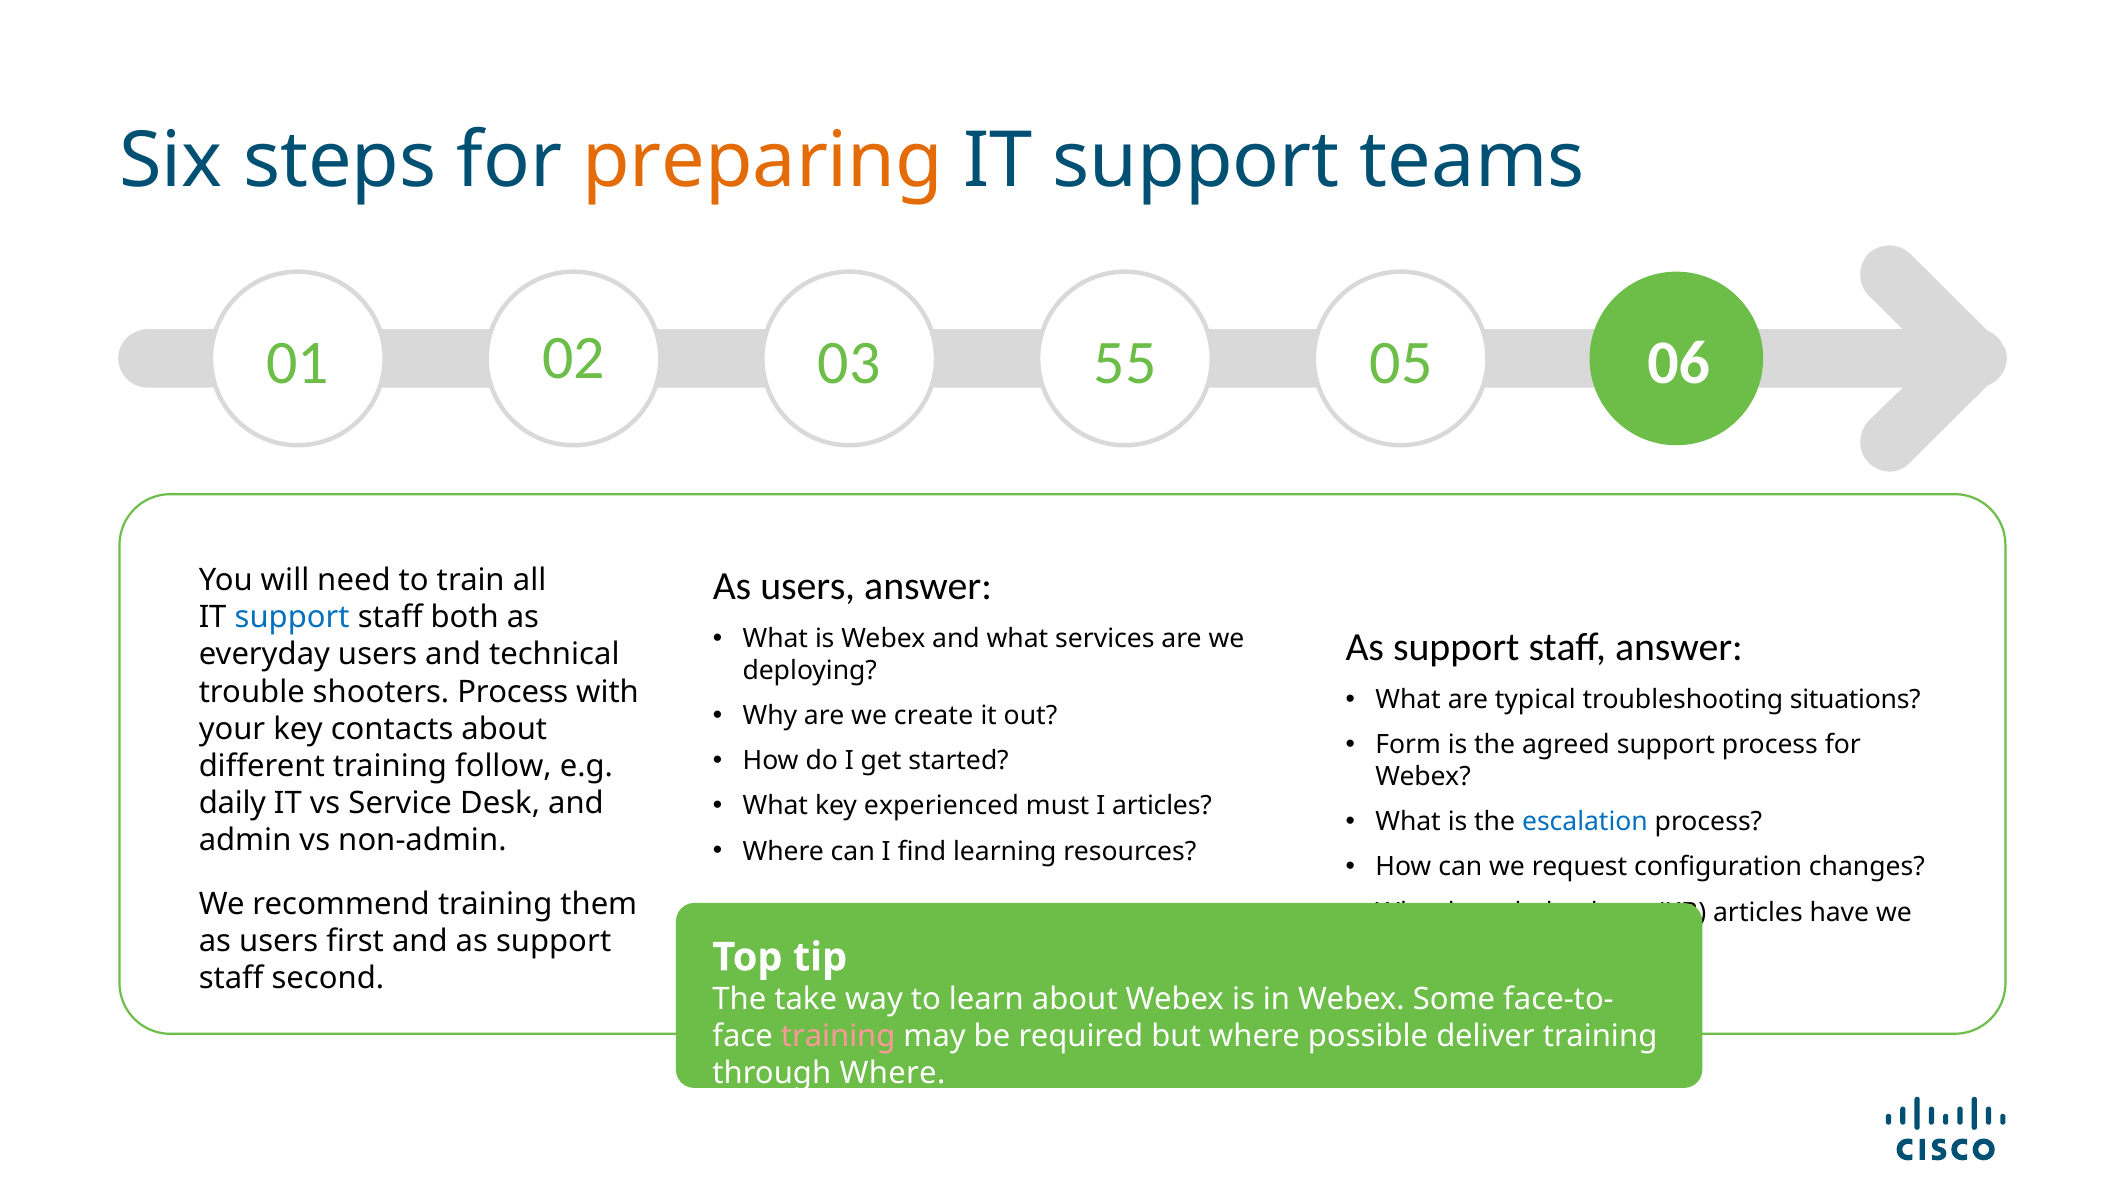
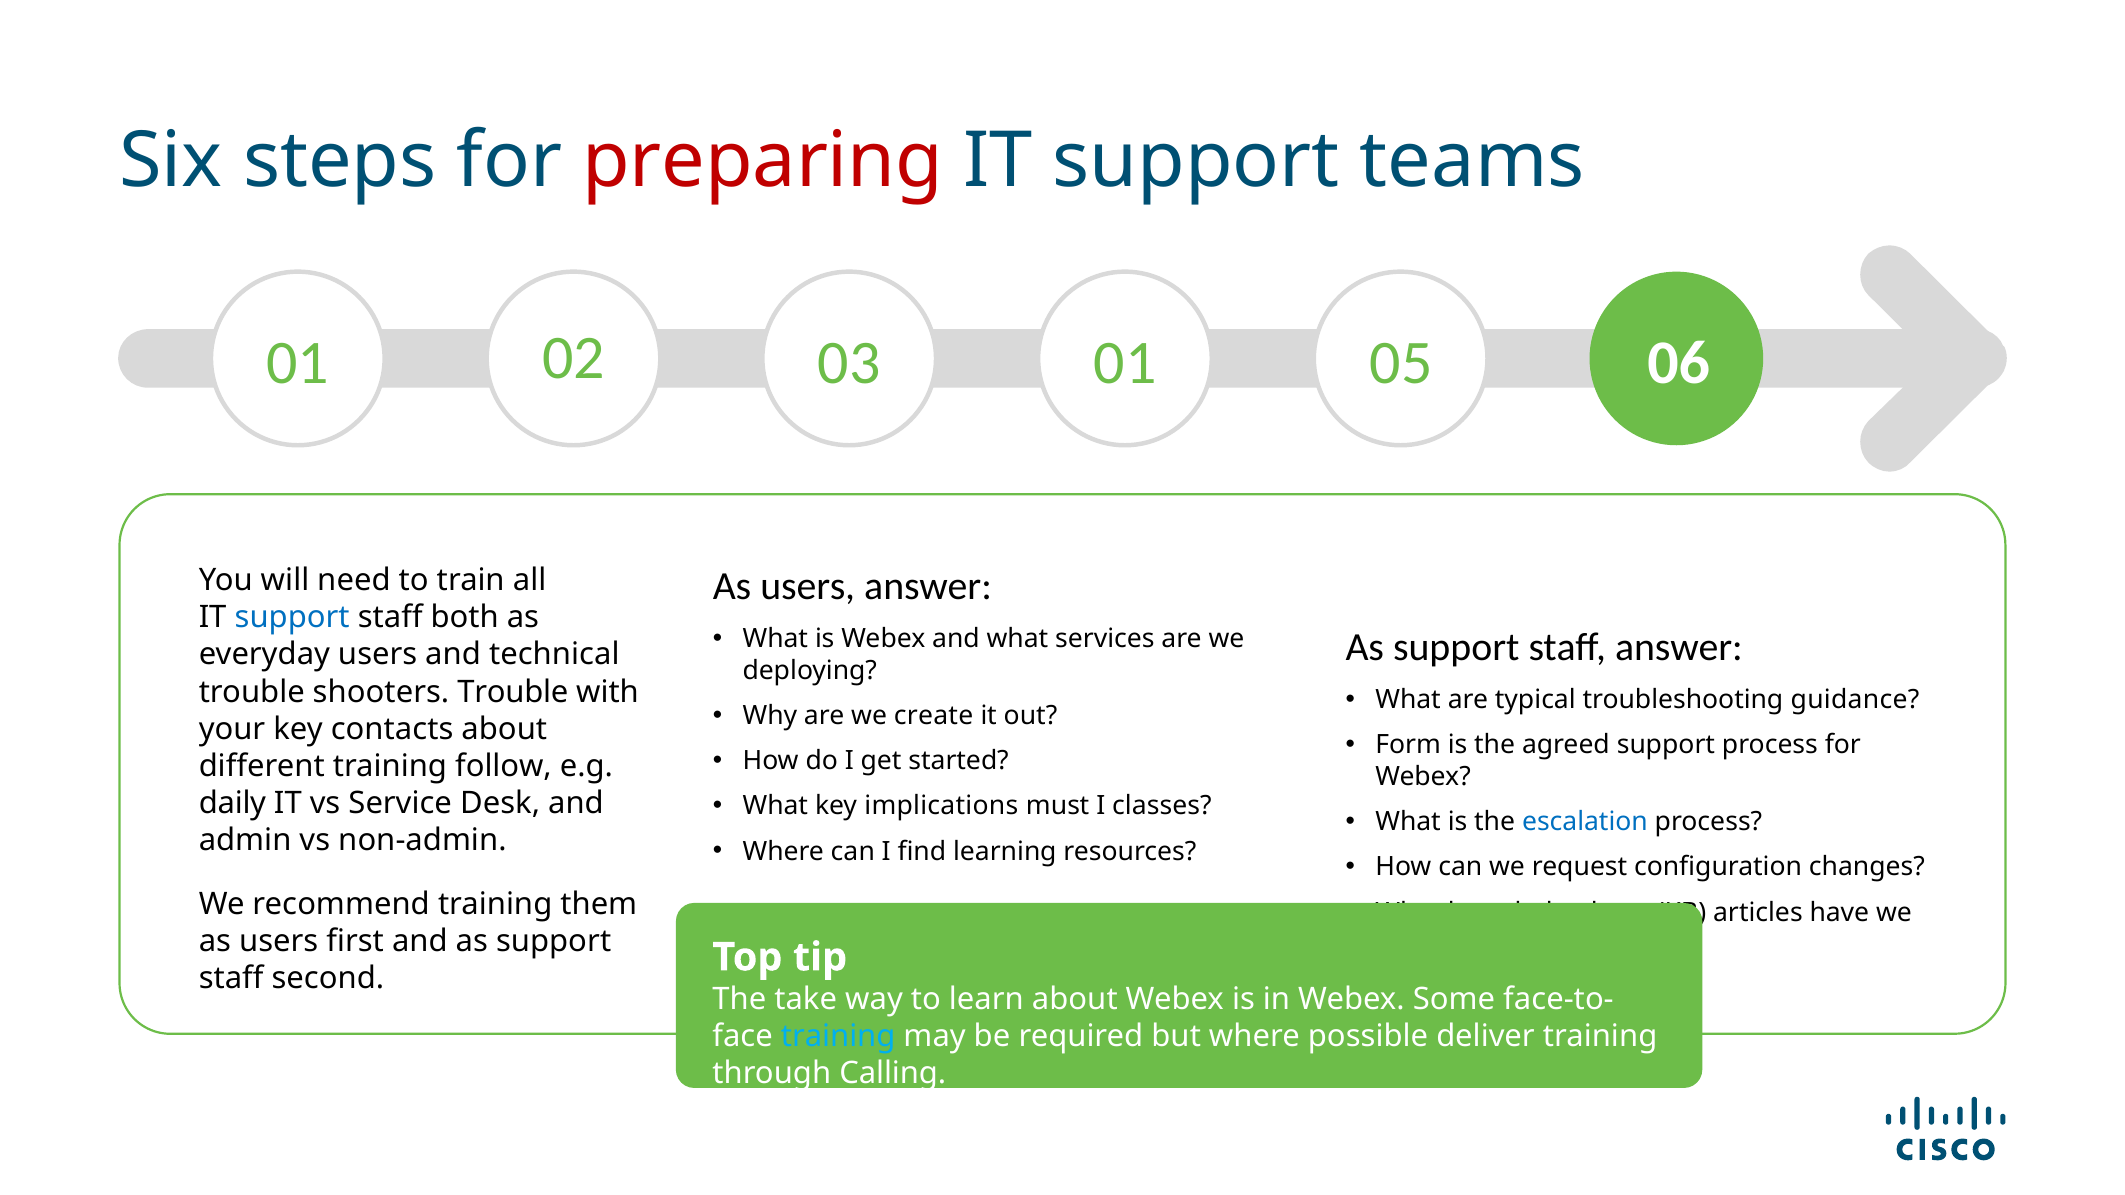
preparing colour: orange -> red
03 55: 55 -> 01
shooters Process: Process -> Trouble
situations: situations -> guidance
experienced: experienced -> implications
I articles: articles -> classes
training at (838, 1037) colour: pink -> light blue
through Where: Where -> Calling
